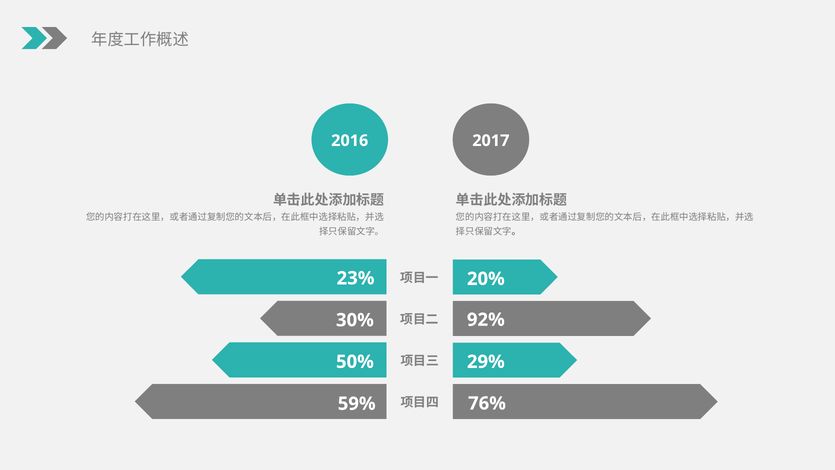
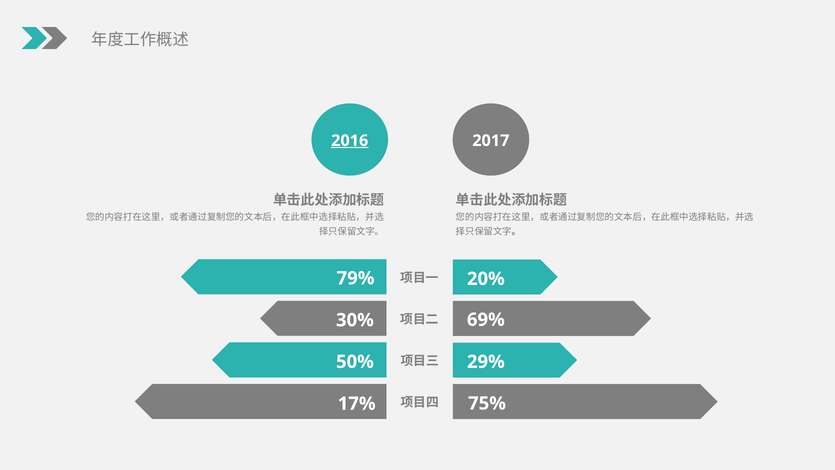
2016 underline: none -> present
23%: 23% -> 79%
92%: 92% -> 69%
76%: 76% -> 75%
59%: 59% -> 17%
